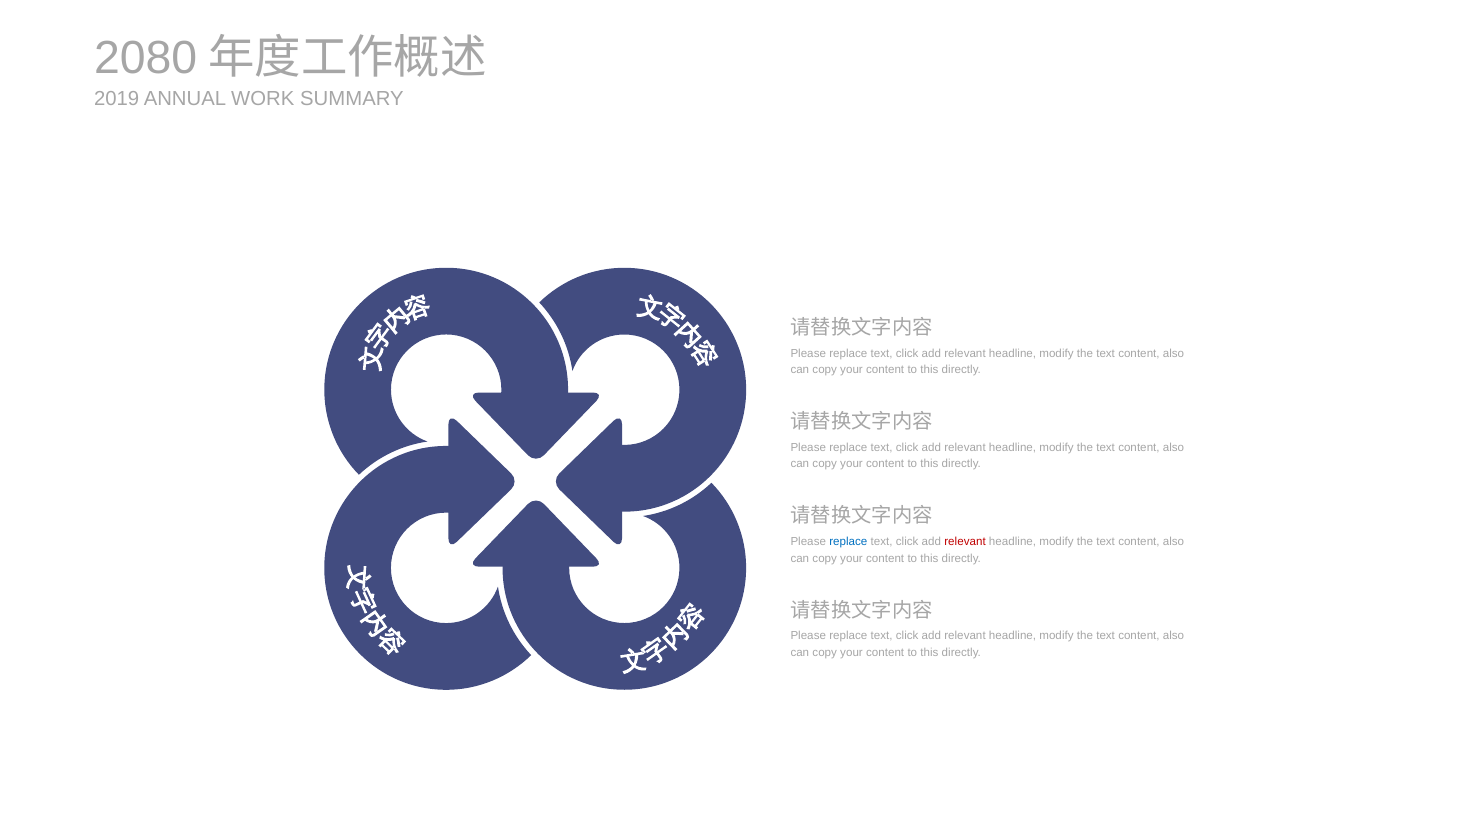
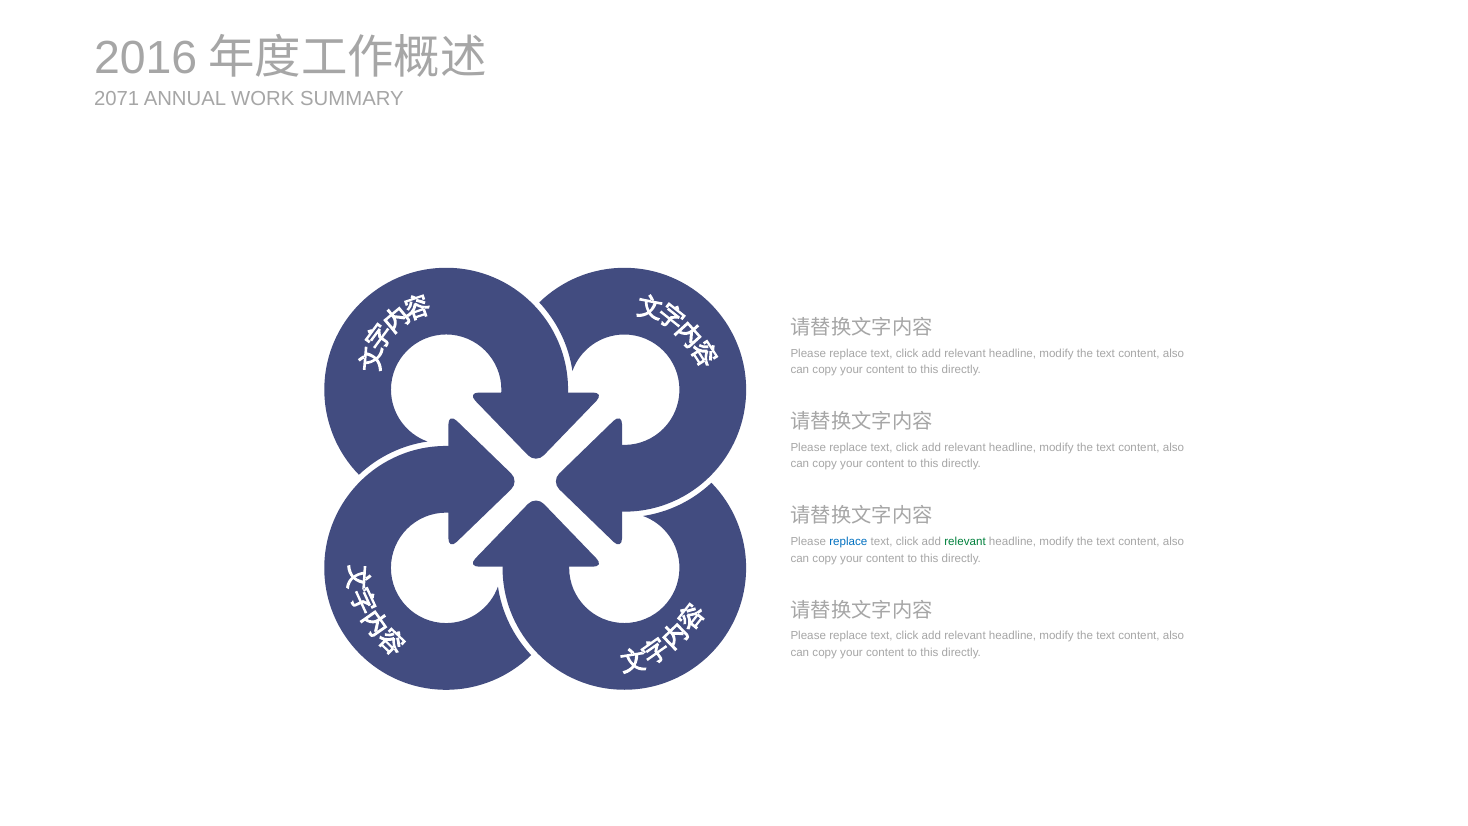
2080: 2080 -> 2016
2019: 2019 -> 2071
relevant at (965, 541) colour: red -> green
